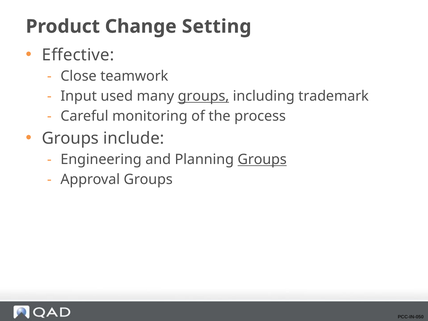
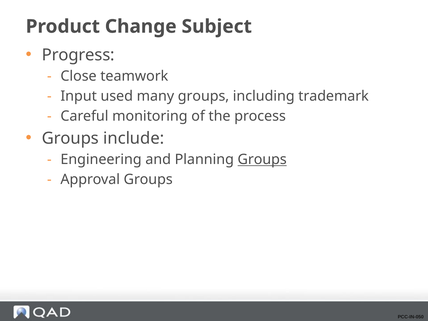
Setting: Setting -> Subject
Effective: Effective -> Progress
groups at (203, 96) underline: present -> none
